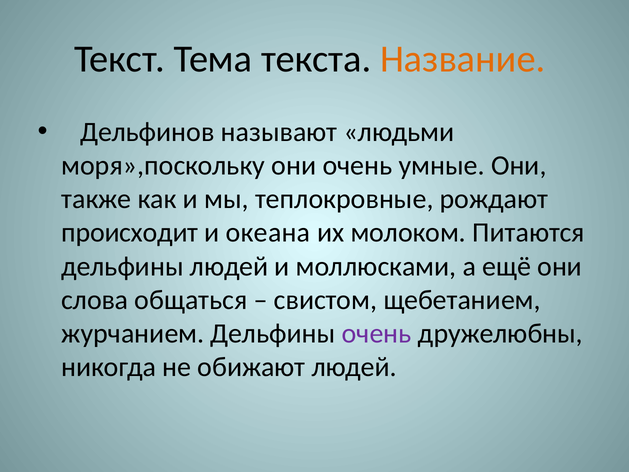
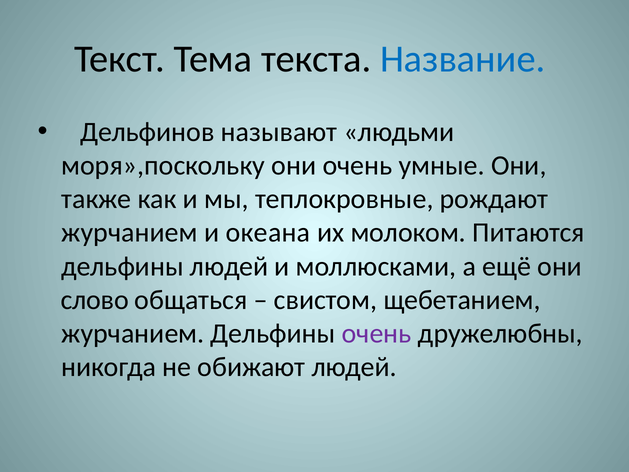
Название colour: orange -> blue
происходит at (130, 233): происходит -> журчанием
слова: слова -> слово
